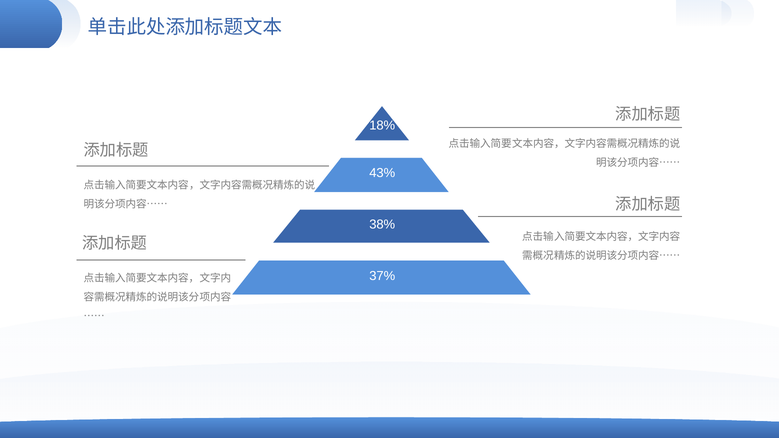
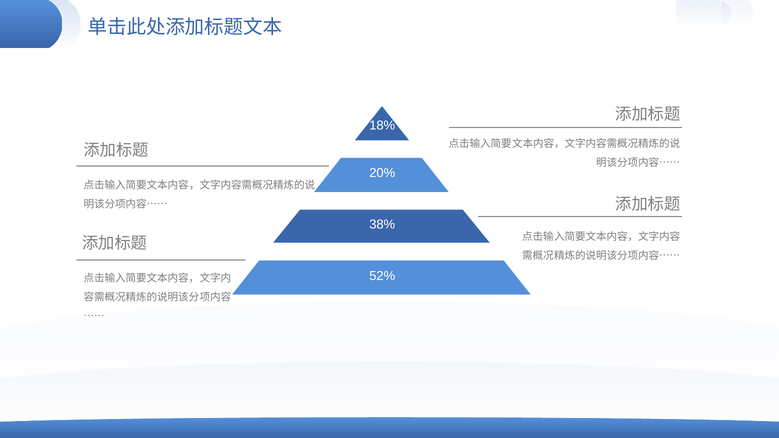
43%: 43% -> 20%
37%: 37% -> 52%
